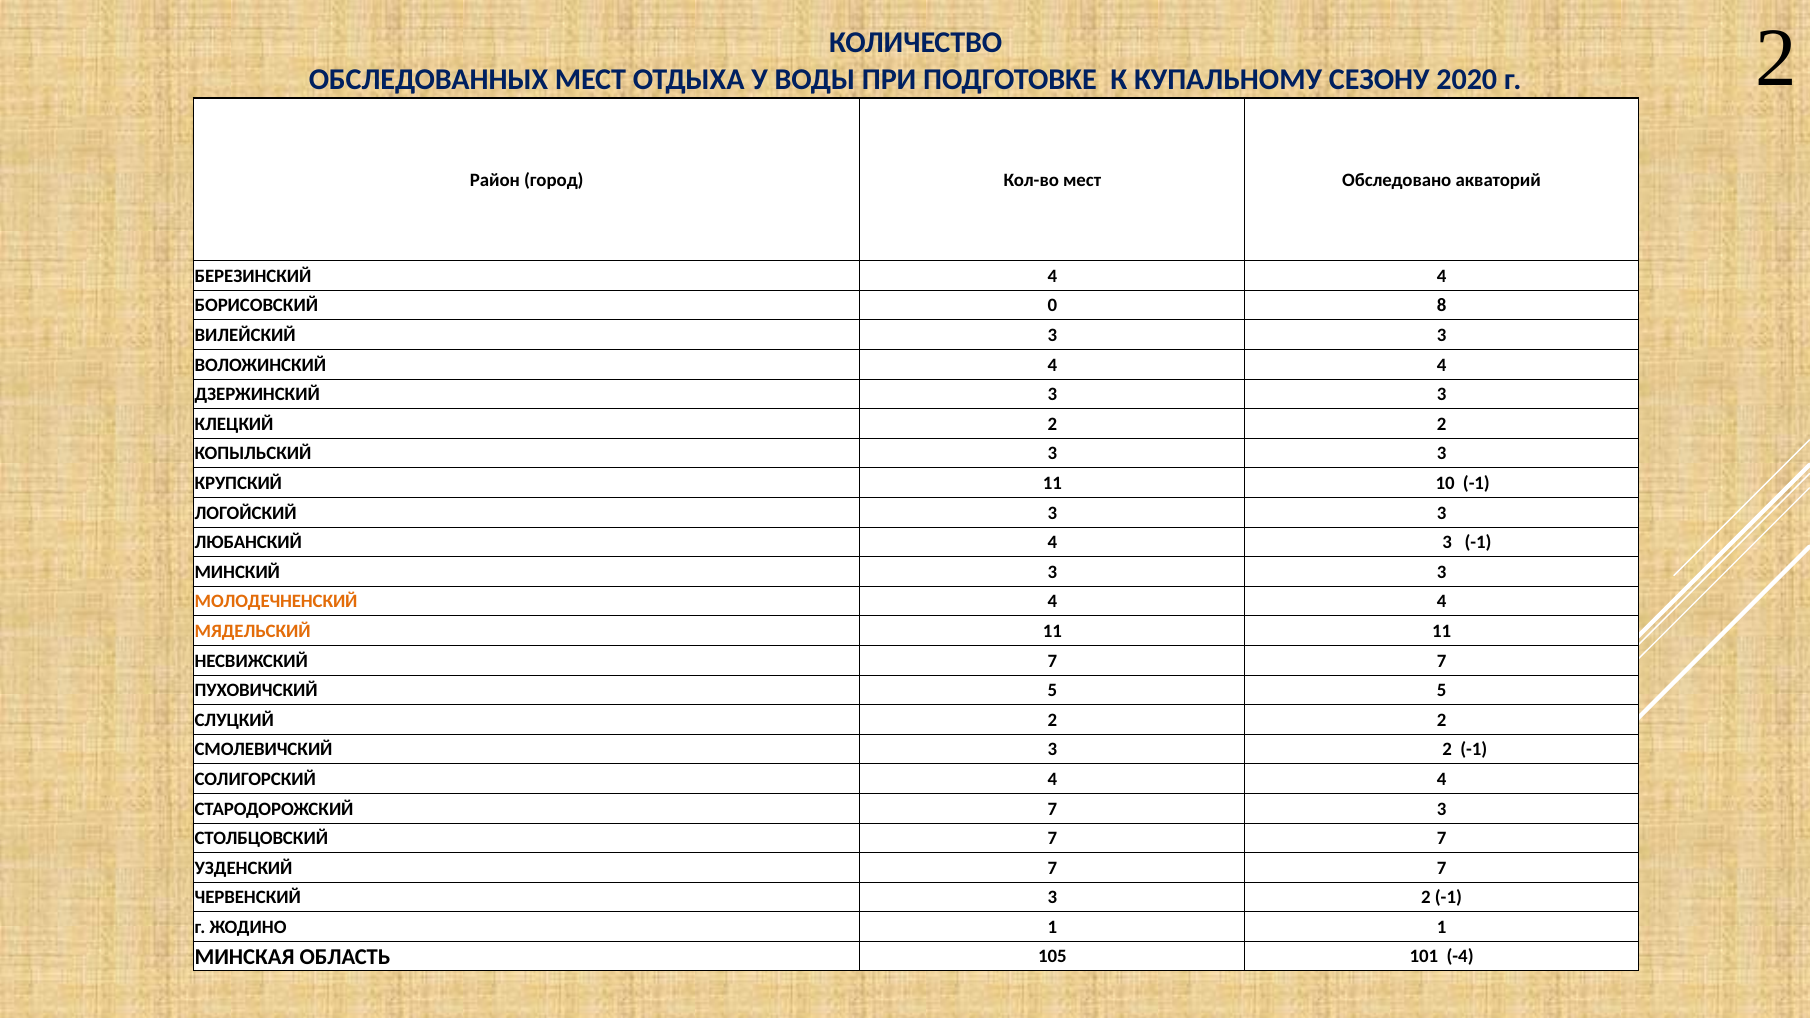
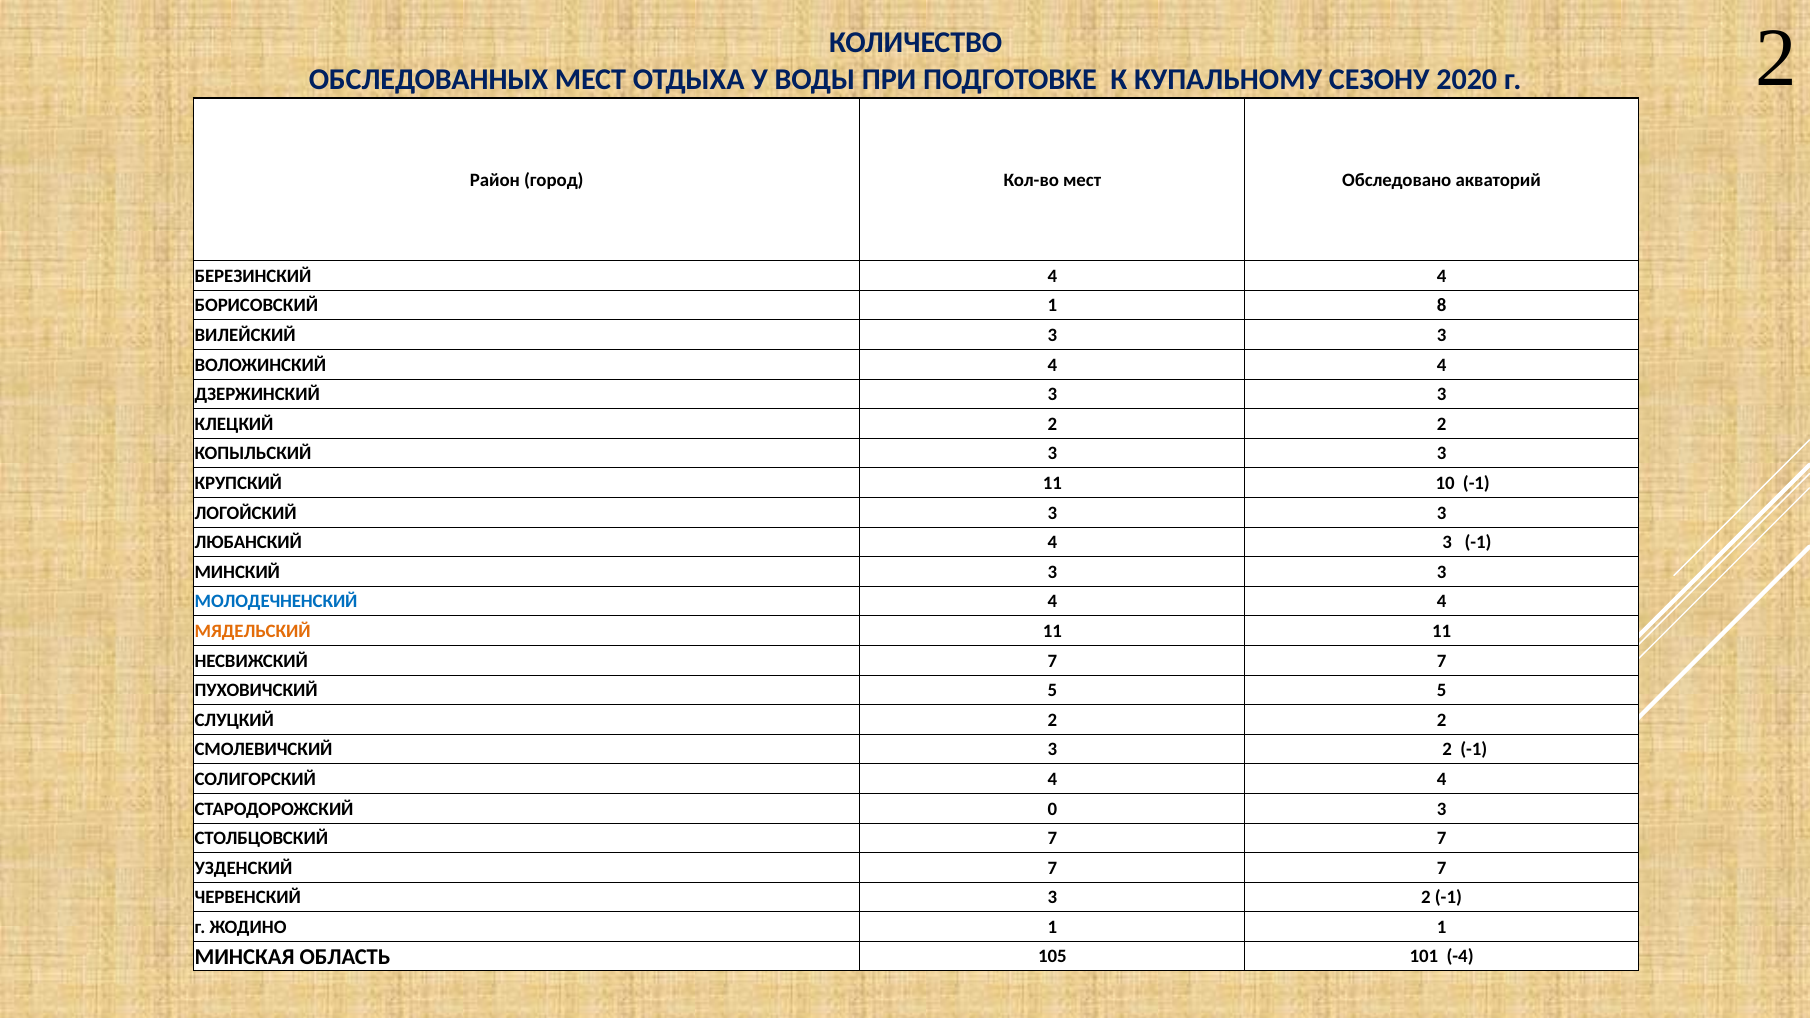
БОРИСОВСКИЙ 0: 0 -> 1
МОЛОДЕЧНЕНСКИЙ colour: orange -> blue
СТАРОДОРОЖСКИЙ 7: 7 -> 0
